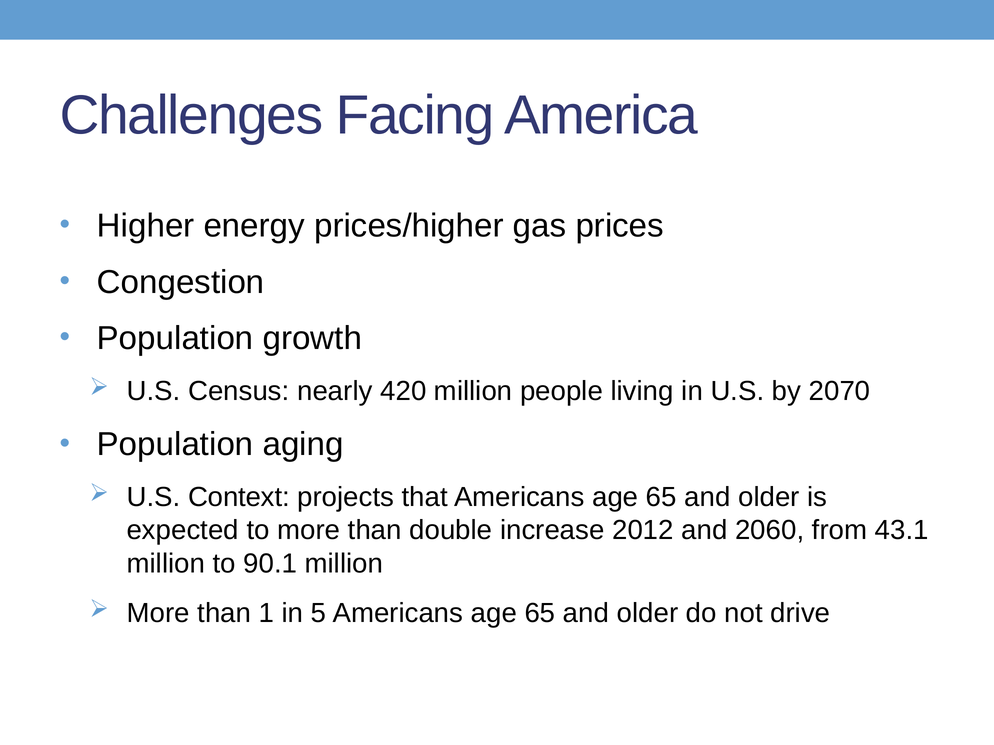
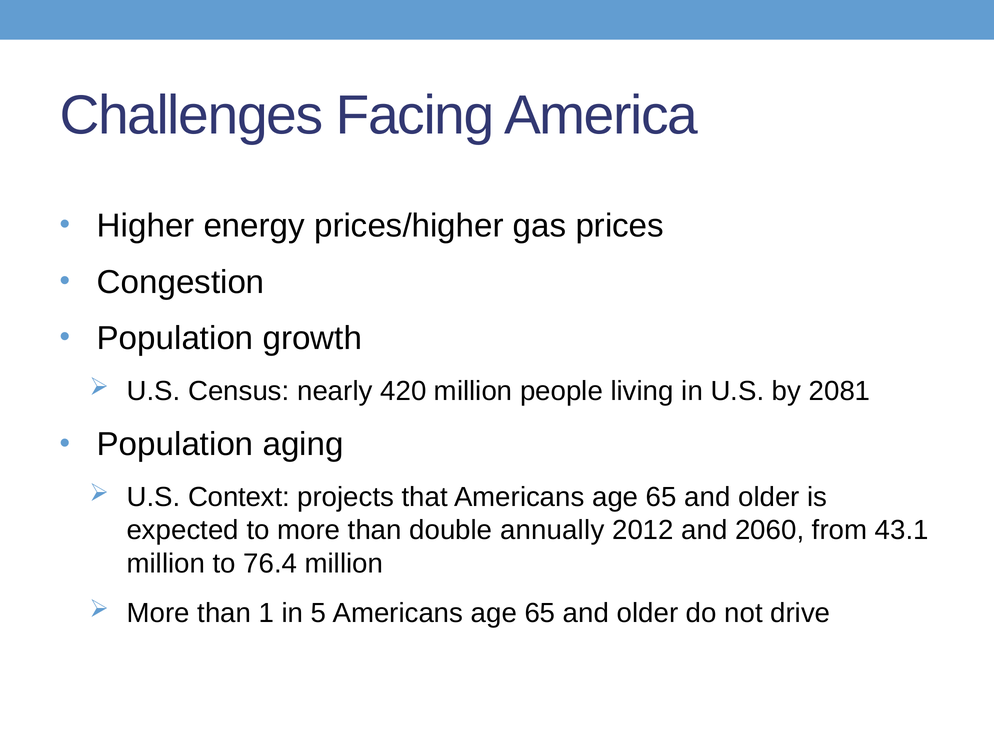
2070: 2070 -> 2081
increase: increase -> annually
90.1: 90.1 -> 76.4
